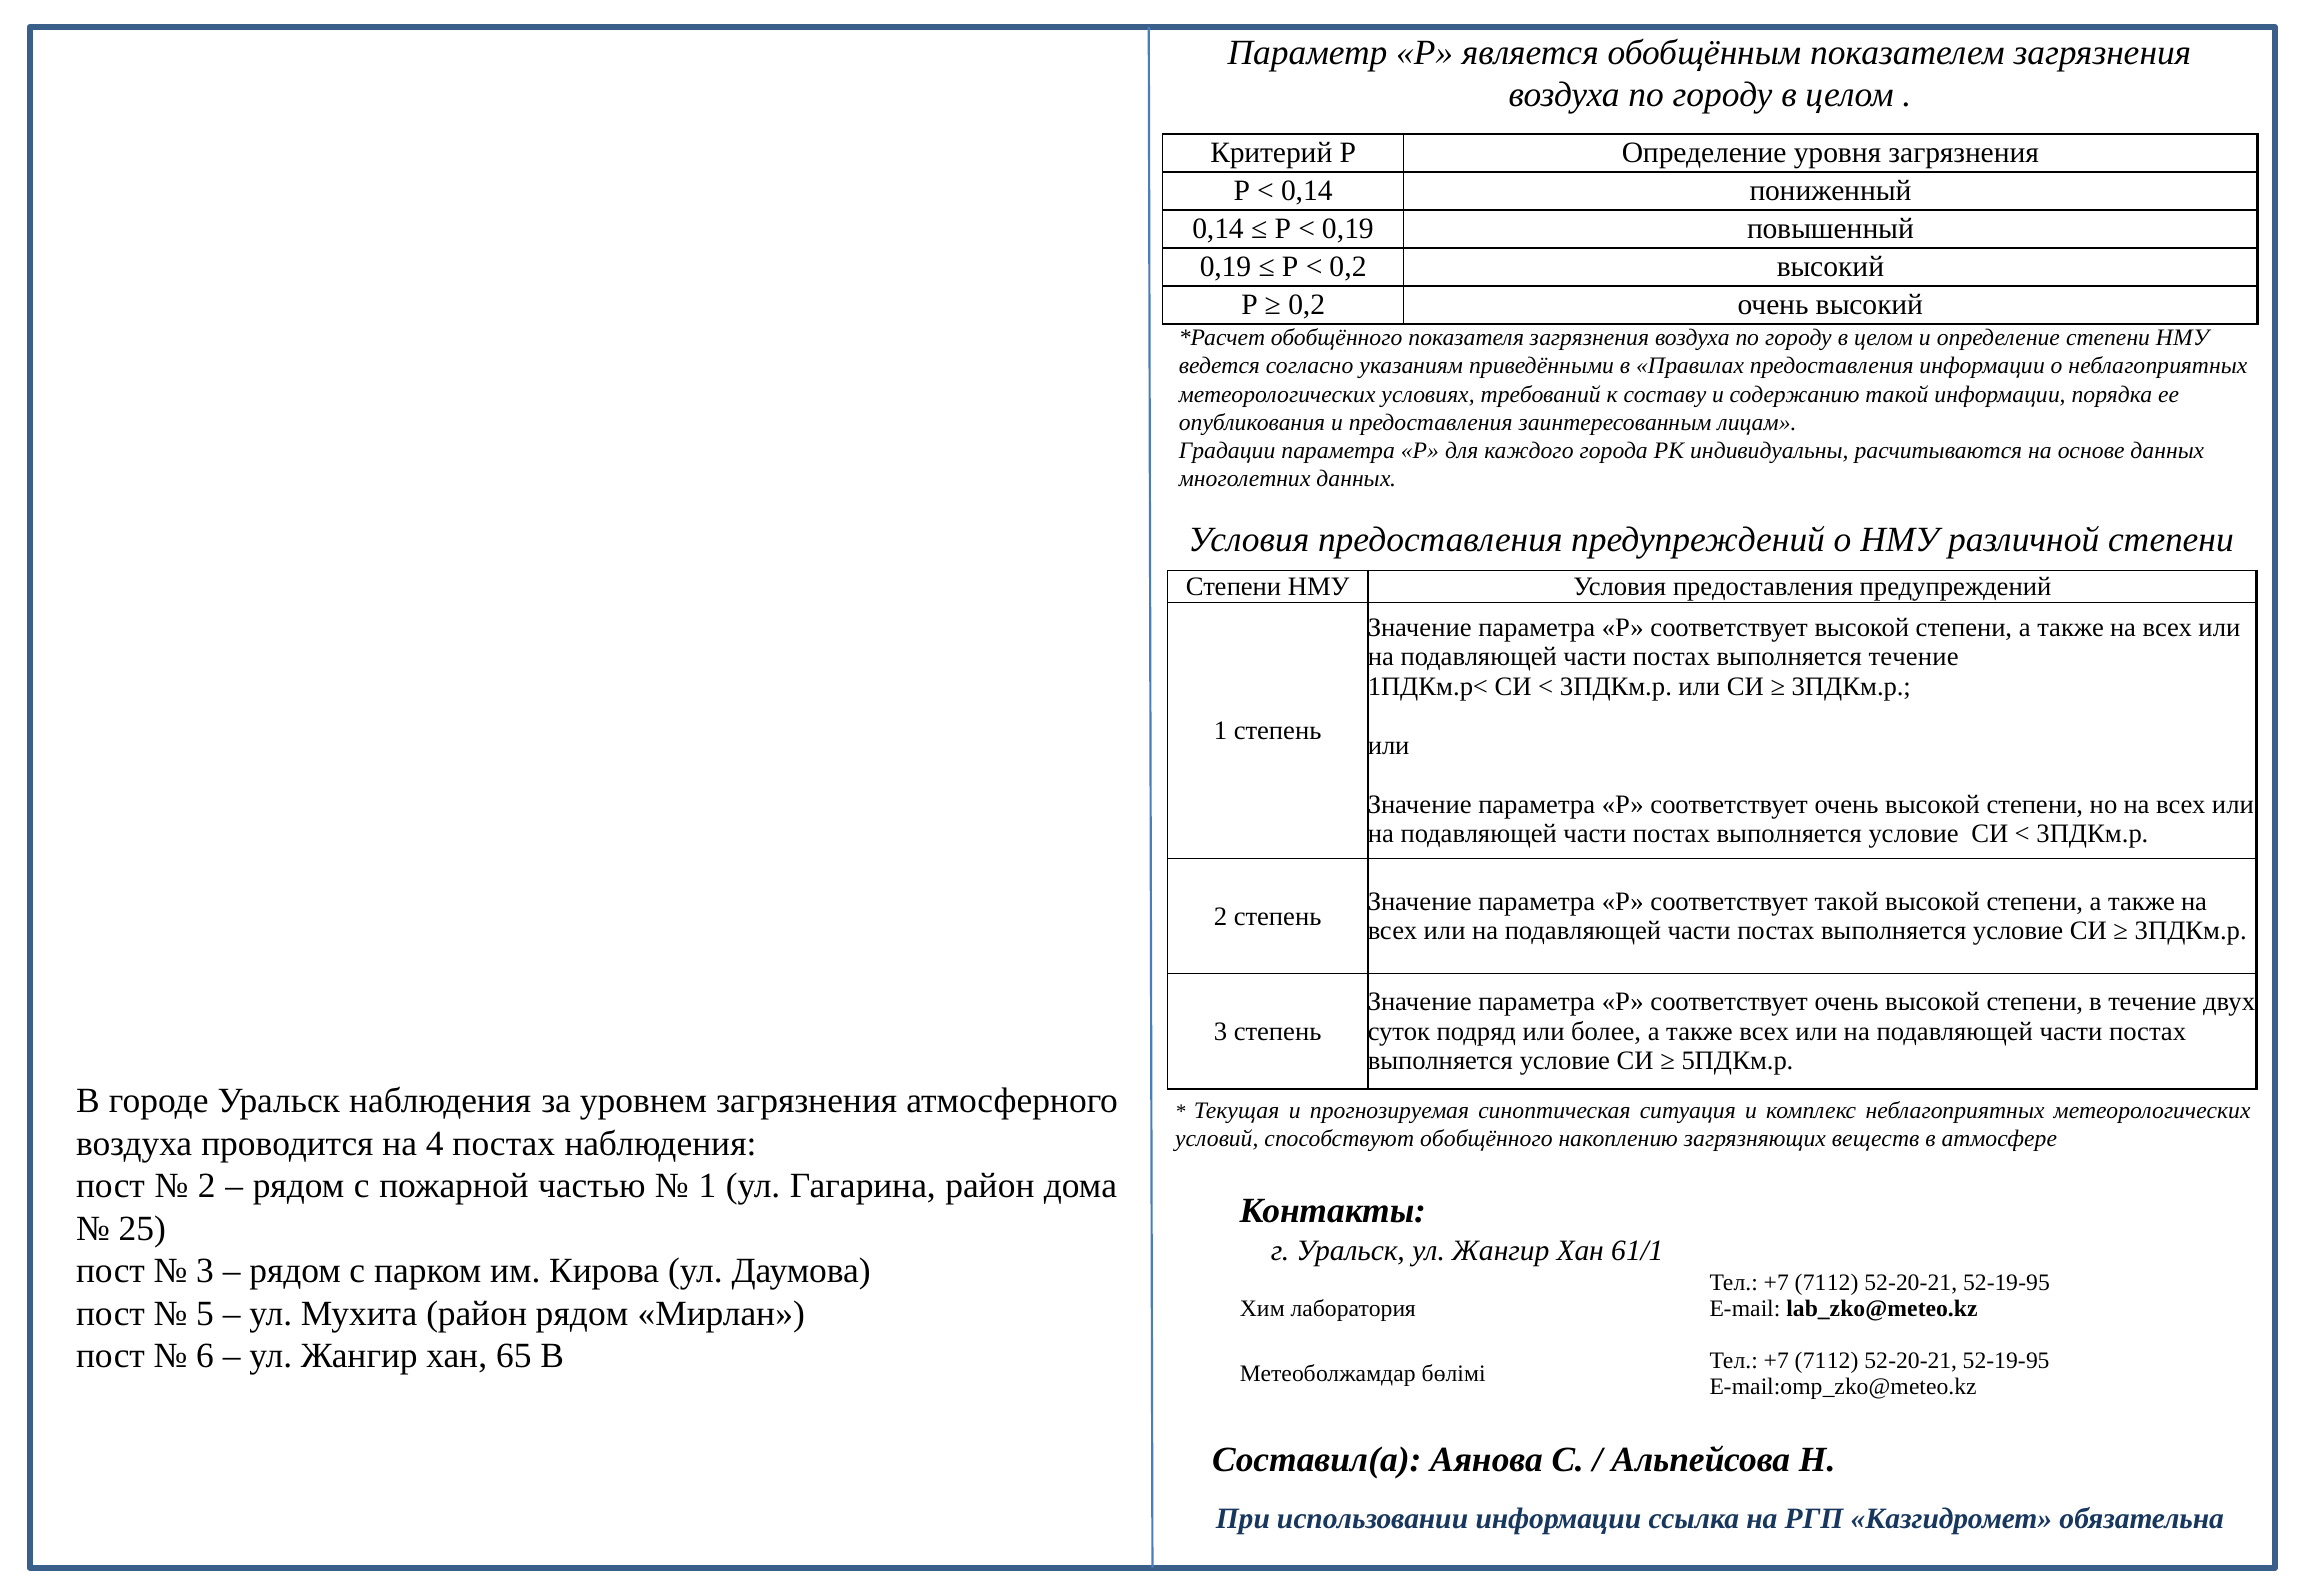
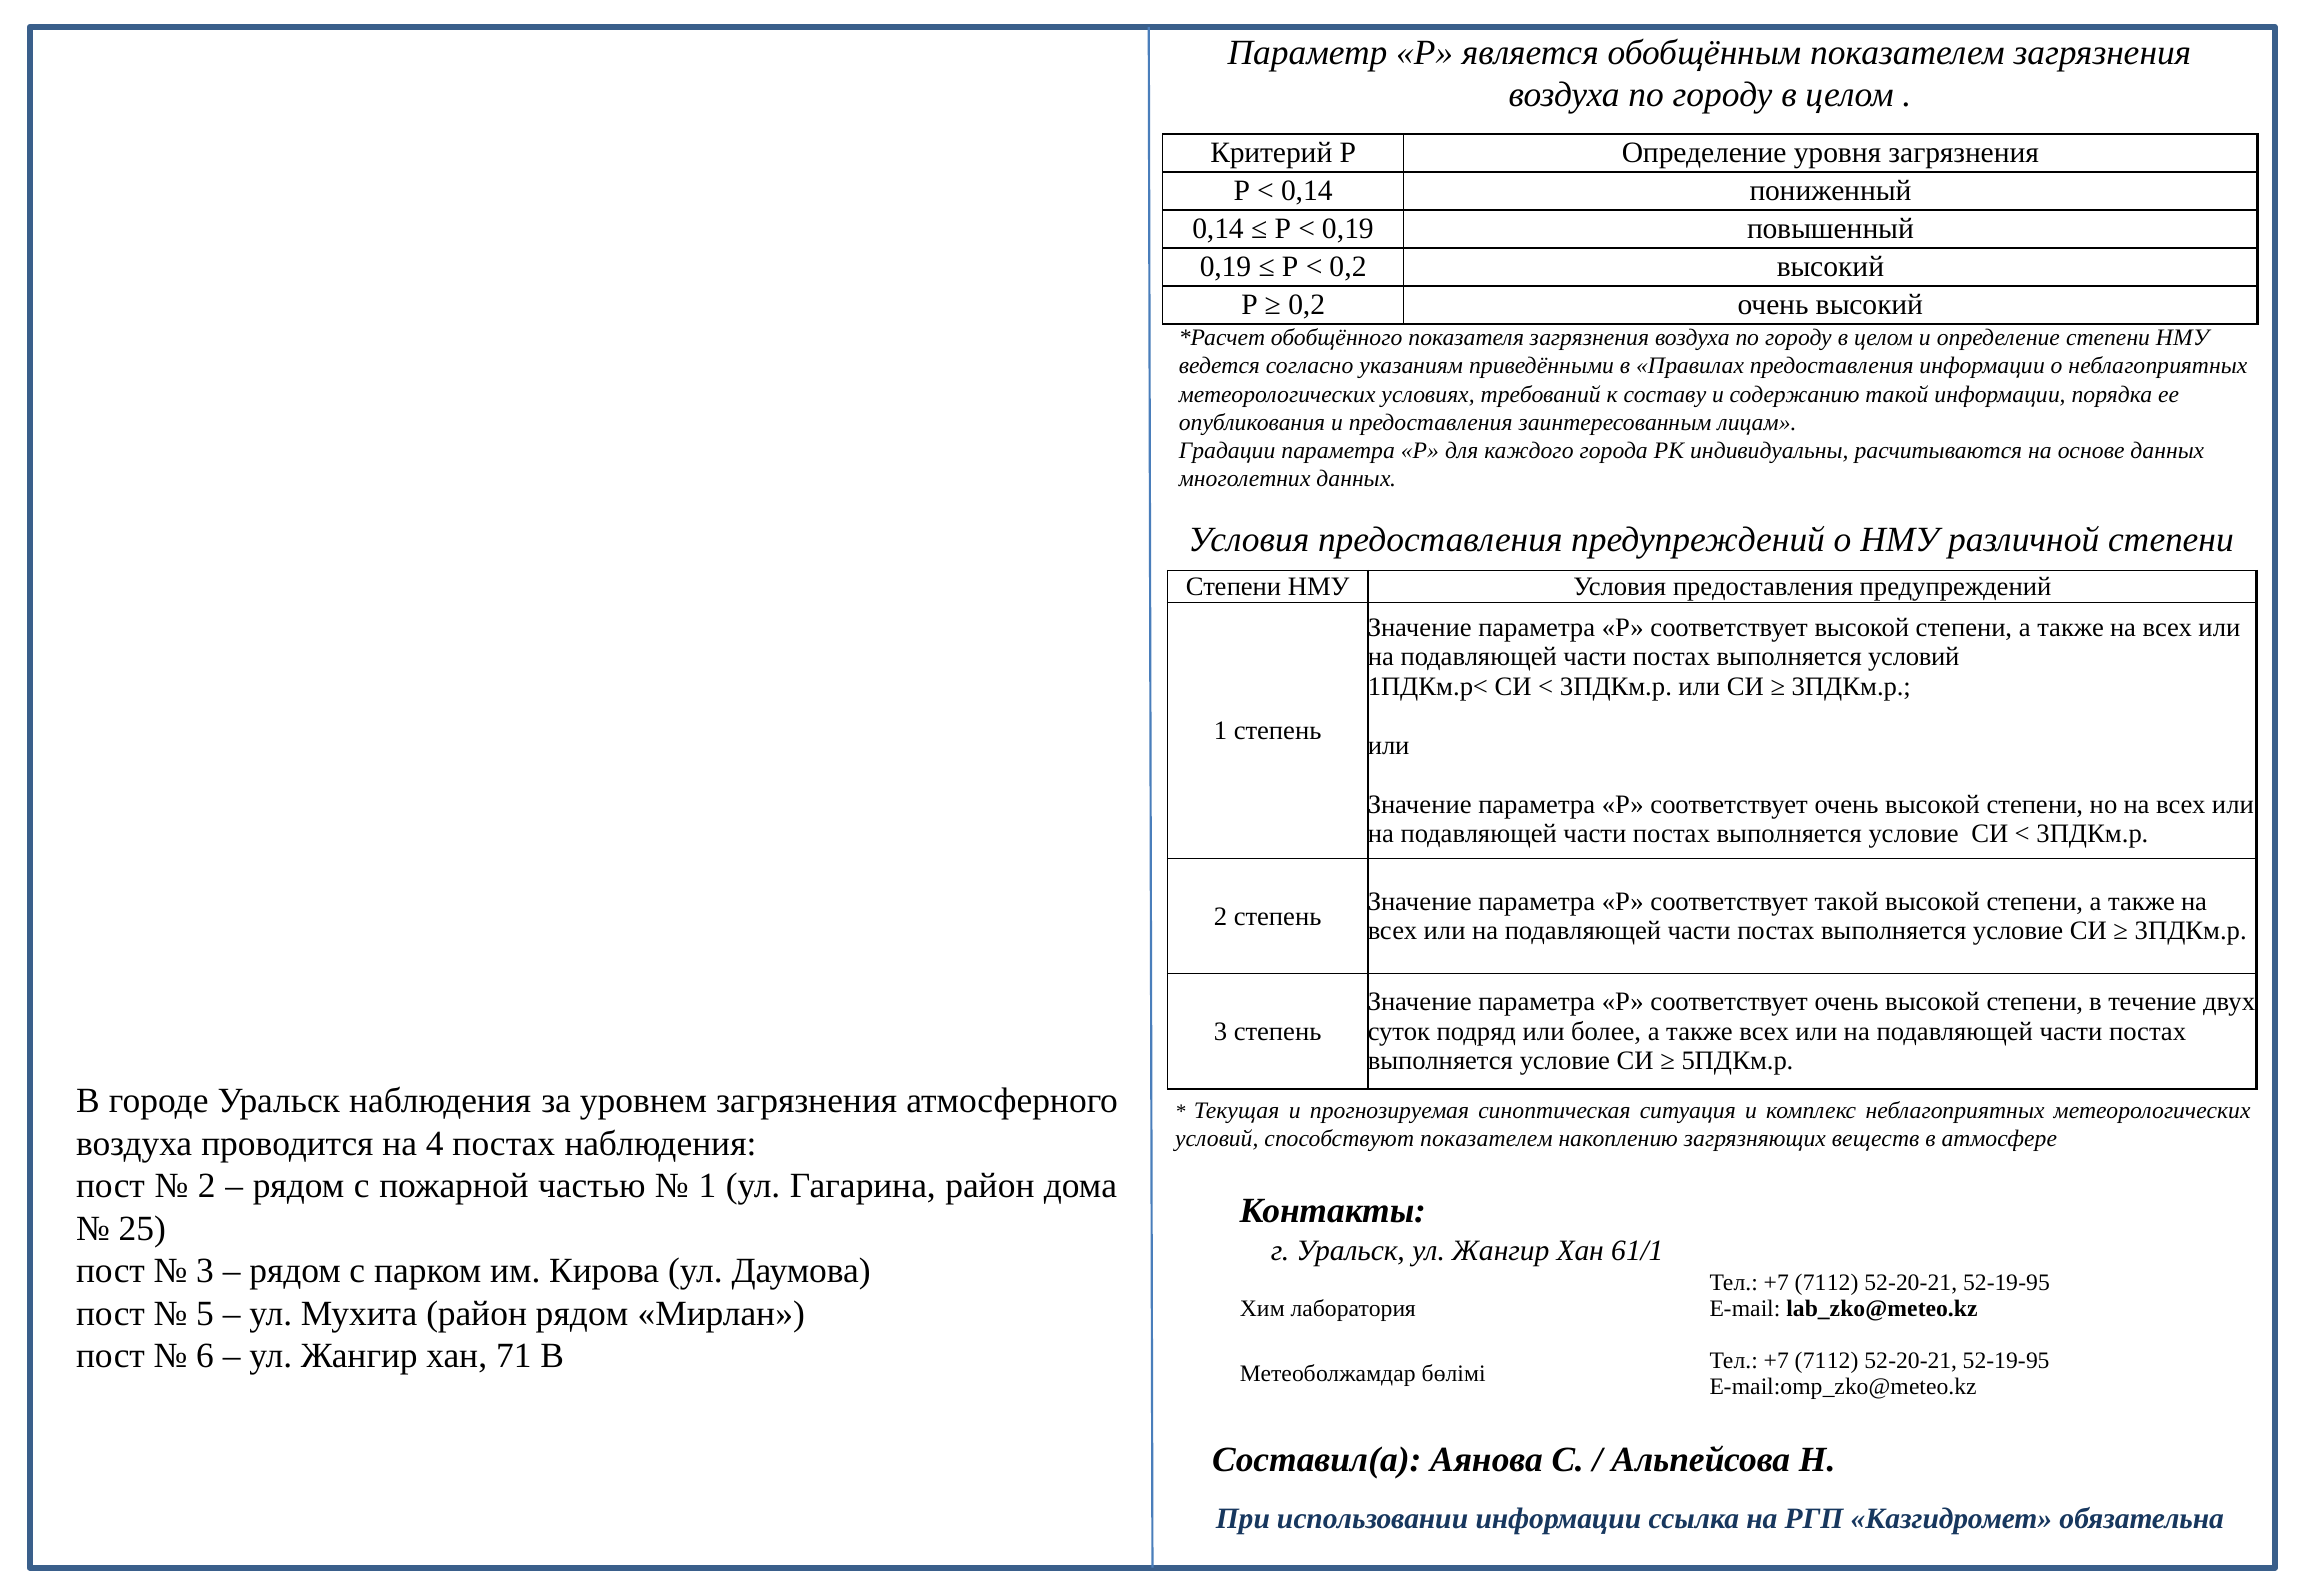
выполняется течение: течение -> условий
способствуют обобщённого: обобщённого -> показателем
65: 65 -> 71
